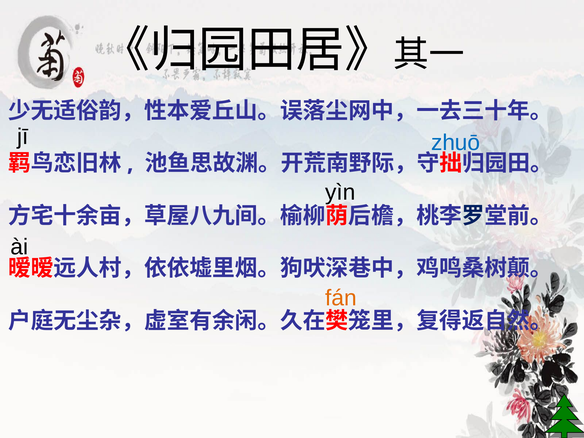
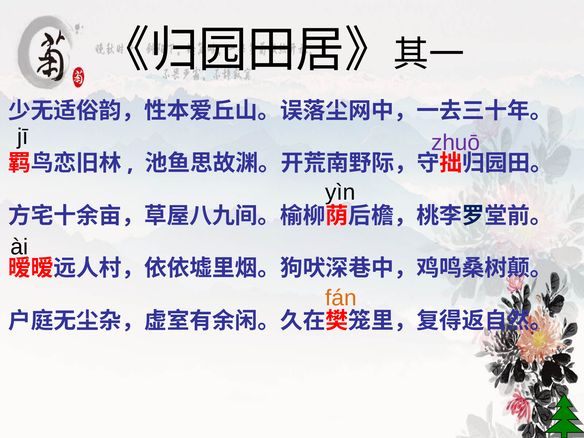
zhuō colour: blue -> purple
